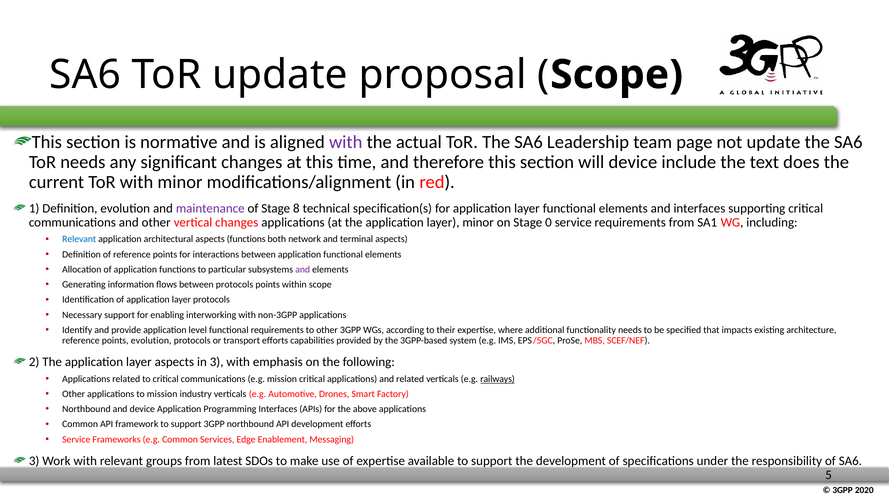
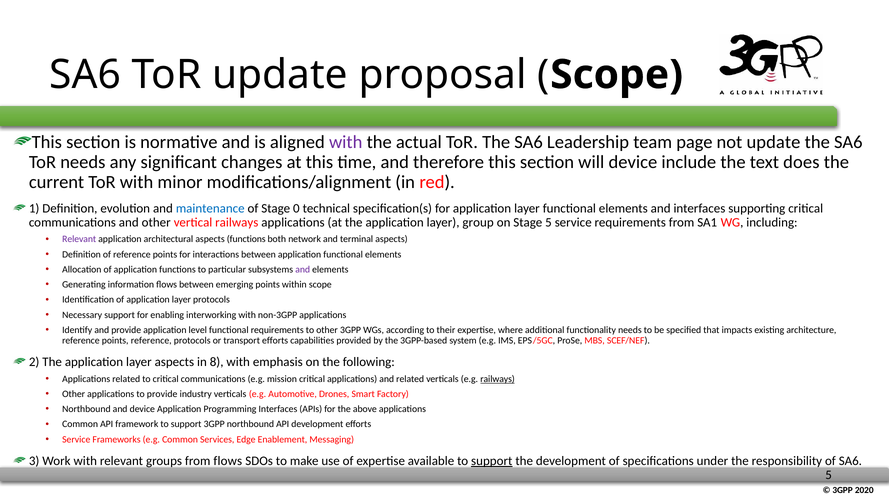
maintenance colour: purple -> blue
8: 8 -> 0
vertical changes: changes -> railways
layer minor: minor -> group
Stage 0: 0 -> 5
Relevant at (79, 239) colour: blue -> purple
between protocols: protocols -> emerging
points evolution: evolution -> reference
in 3: 3 -> 8
to mission: mission -> provide
from latest: latest -> flows
support at (492, 461) underline: none -> present
